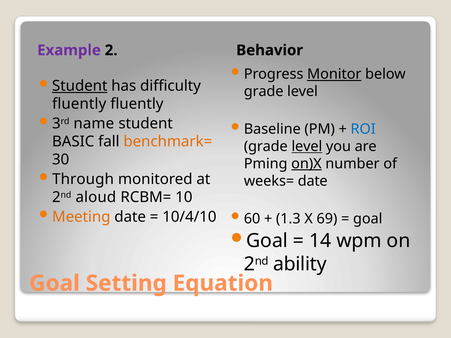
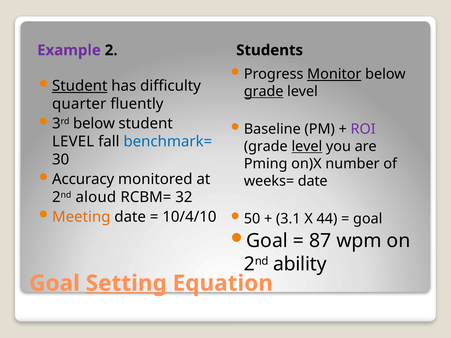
Behavior: Behavior -> Students
grade at (264, 92) underline: none -> present
fluently at (79, 104): fluently -> quarter
3rd name: name -> below
ROI colour: blue -> purple
BASIC at (73, 142): BASIC -> LEVEL
benchmark= colour: orange -> blue
on)X underline: present -> none
Through: Through -> Accuracy
10: 10 -> 32
60: 60 -> 50
1.3: 1.3 -> 3.1
69: 69 -> 44
14: 14 -> 87
Setting underline: none -> present
